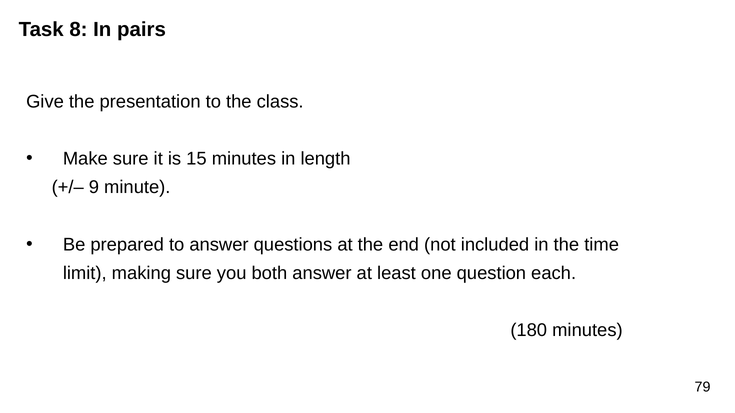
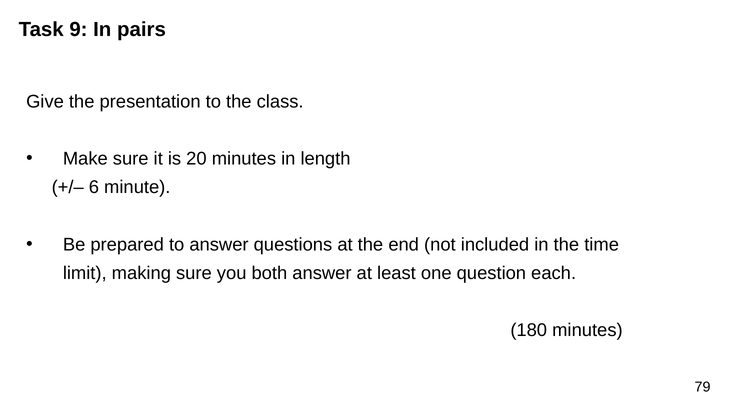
8: 8 -> 9
15: 15 -> 20
9: 9 -> 6
